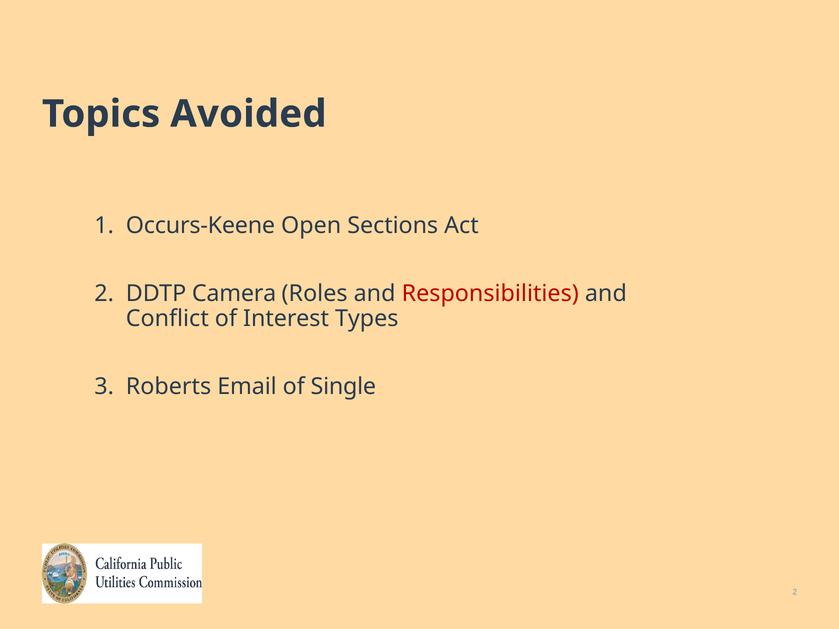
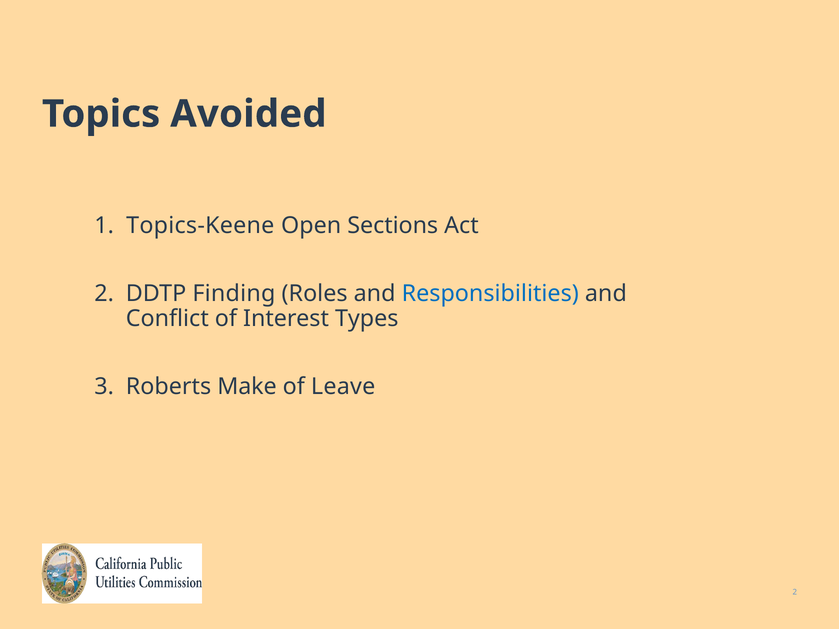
Occurs-Keene: Occurs-Keene -> Topics-Keene
Camera: Camera -> Finding
Responsibilities colour: red -> blue
Email: Email -> Make
Single: Single -> Leave
